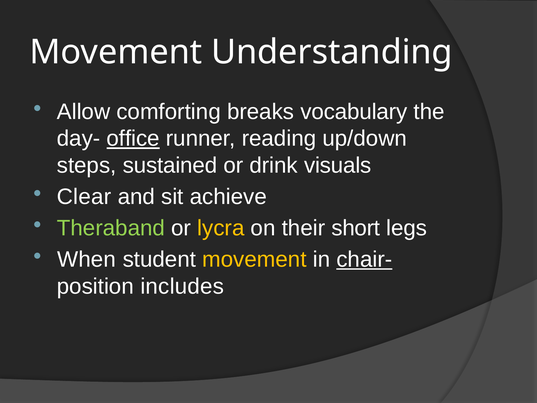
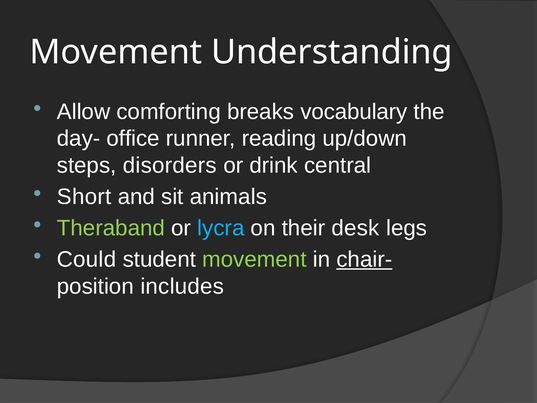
office underline: present -> none
sustained: sustained -> disorders
visuals: visuals -> central
Clear: Clear -> Short
achieve: achieve -> animals
lycra colour: yellow -> light blue
short: short -> desk
When: When -> Could
movement at (254, 259) colour: yellow -> light green
